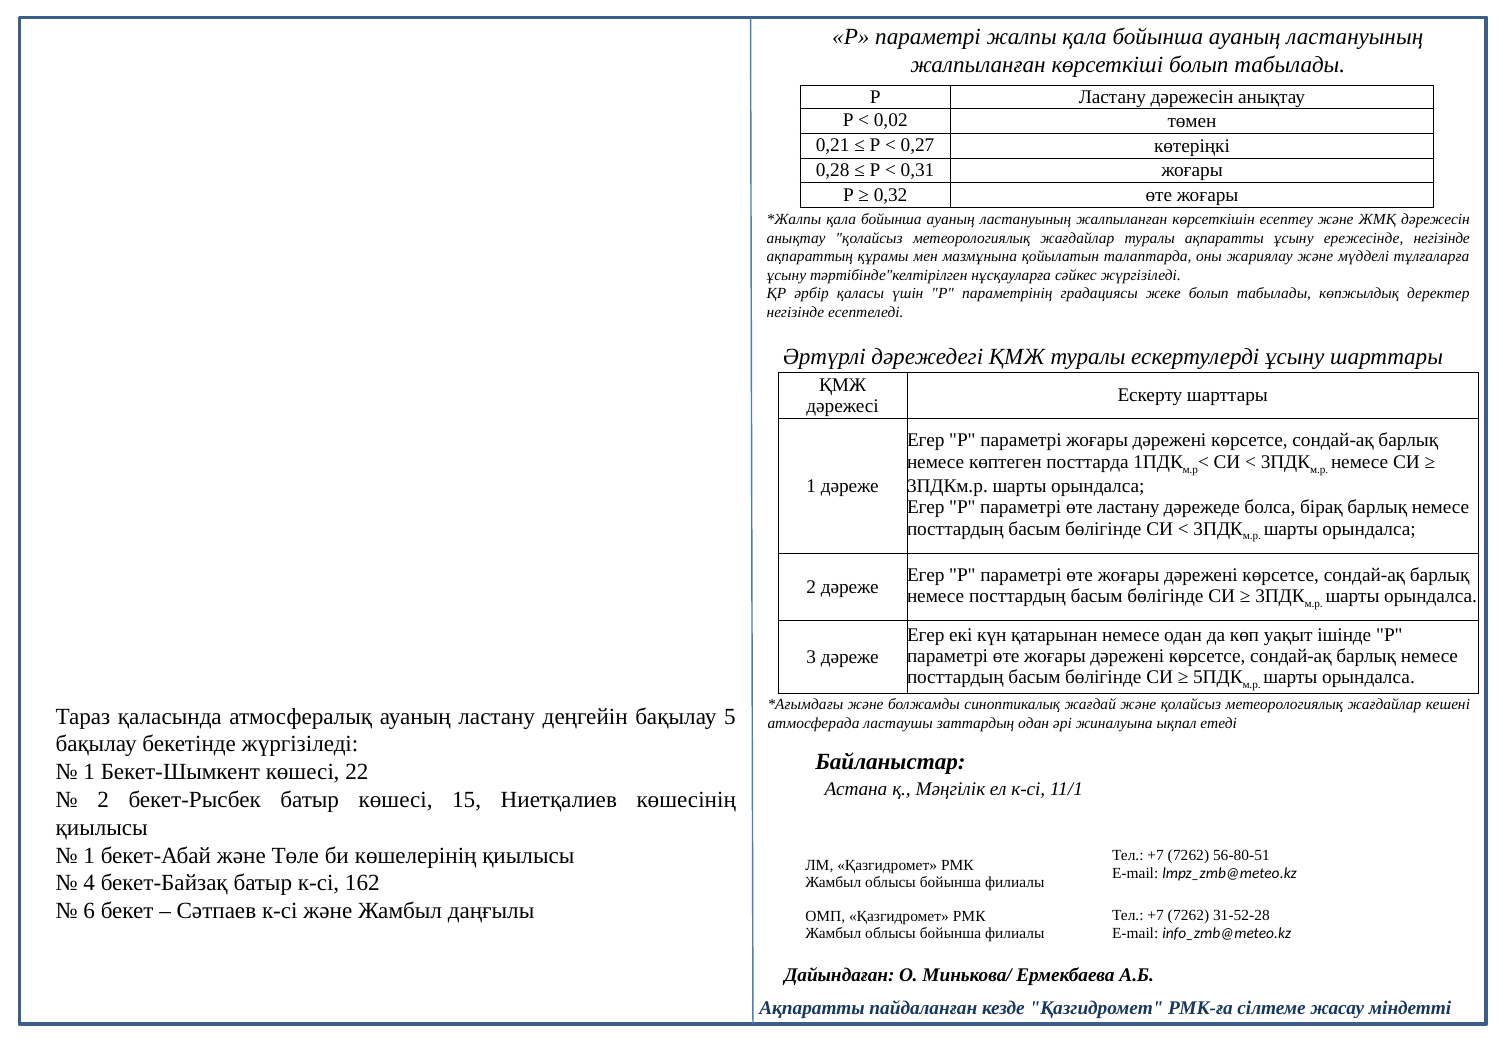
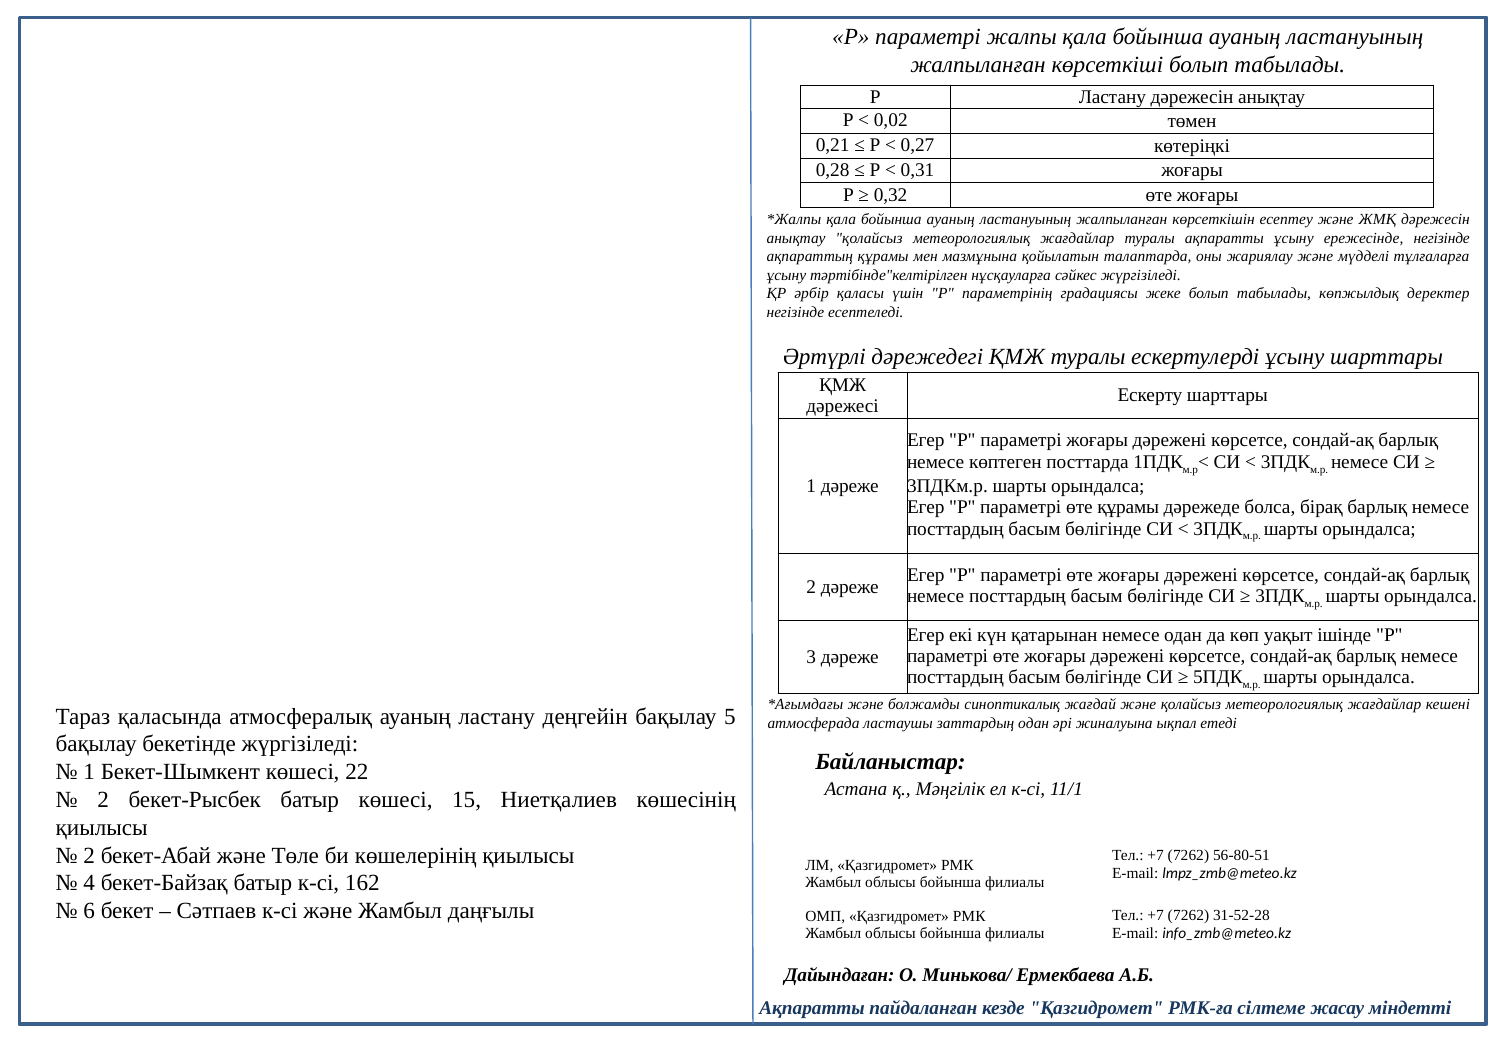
өте ластану: ластану -> құрамы
1 at (89, 856): 1 -> 2
